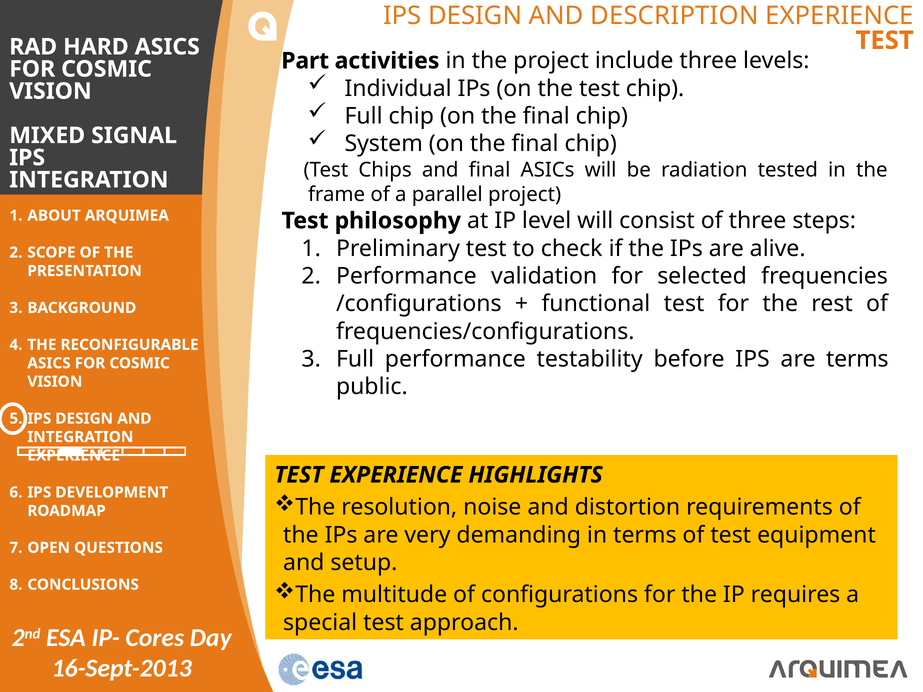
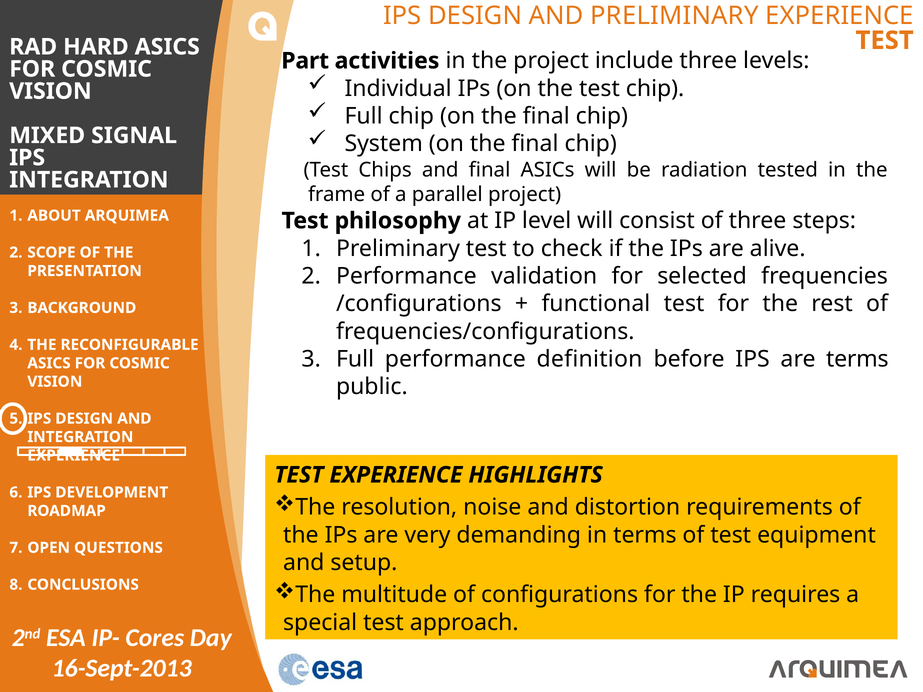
AND DESCRIPTION: DESCRIPTION -> PRELIMINARY
testability: testability -> definition
